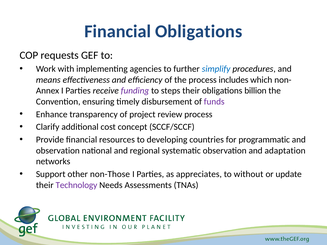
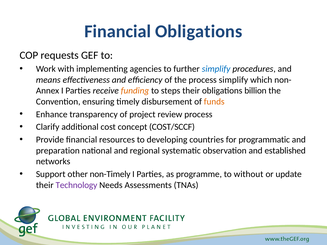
process includes: includes -> simplify
funding colour: purple -> orange
funds colour: purple -> orange
SCCF/SCCF: SCCF/SCCF -> COST/SCCF
observation at (58, 151): observation -> preparation
adaptation: adaptation -> established
non-Those: non-Those -> non-Timely
appreciates: appreciates -> programme
